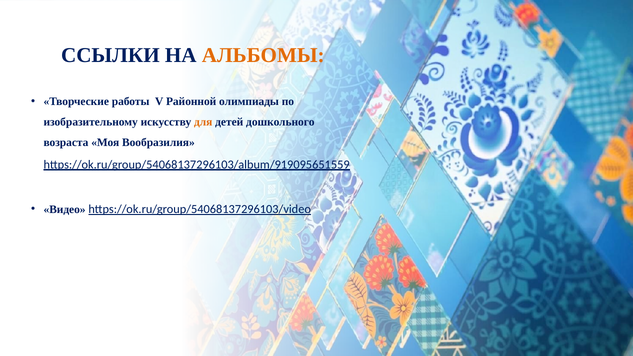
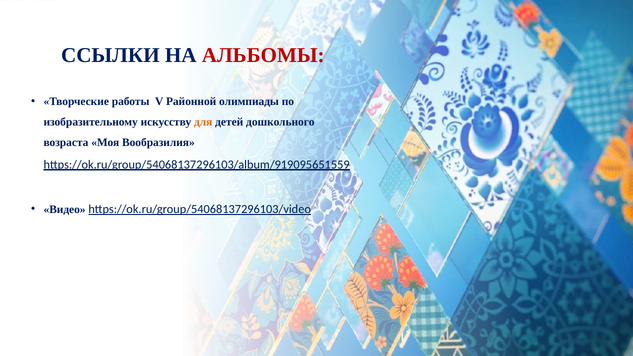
АЛЬБОМЫ colour: orange -> red
